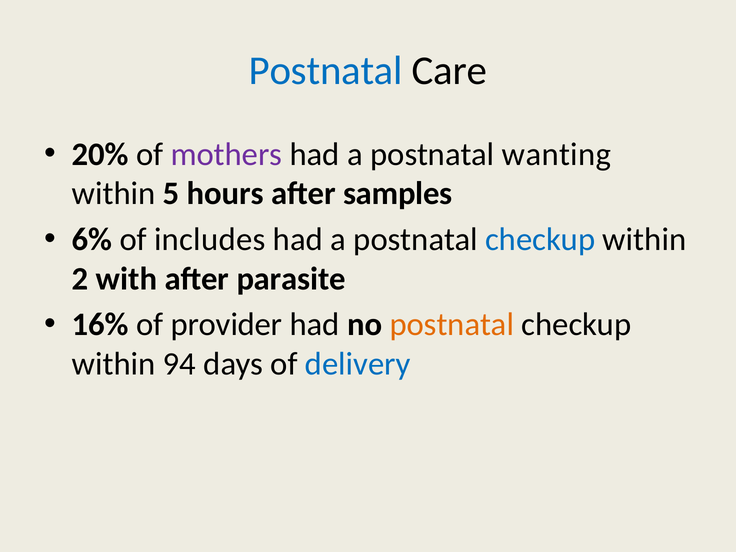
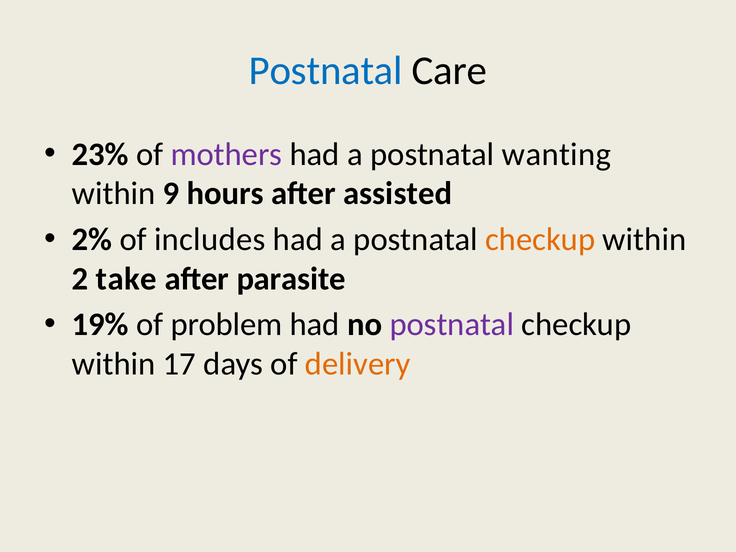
20%: 20% -> 23%
5: 5 -> 9
samples: samples -> assisted
6%: 6% -> 2%
checkup at (540, 239) colour: blue -> orange
with: with -> take
16%: 16% -> 19%
provider: provider -> problem
postnatal at (452, 325) colour: orange -> purple
94: 94 -> 17
delivery colour: blue -> orange
